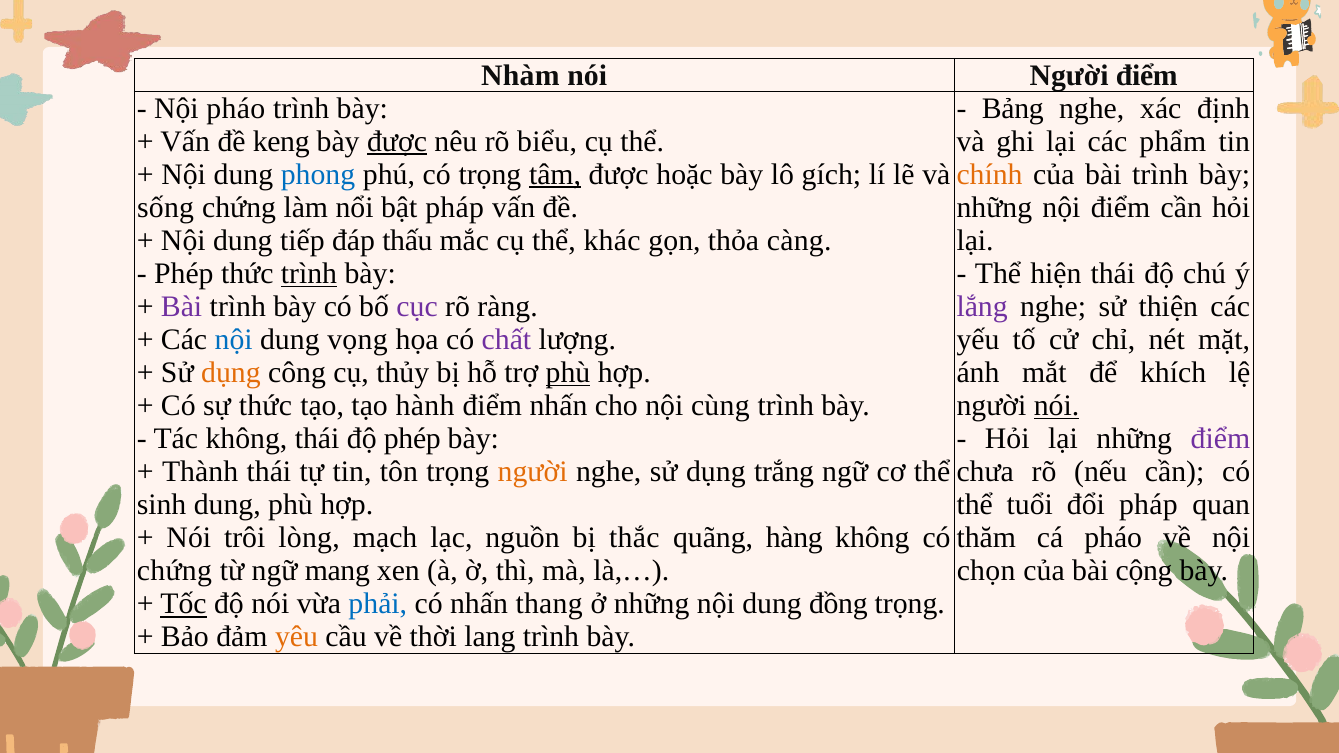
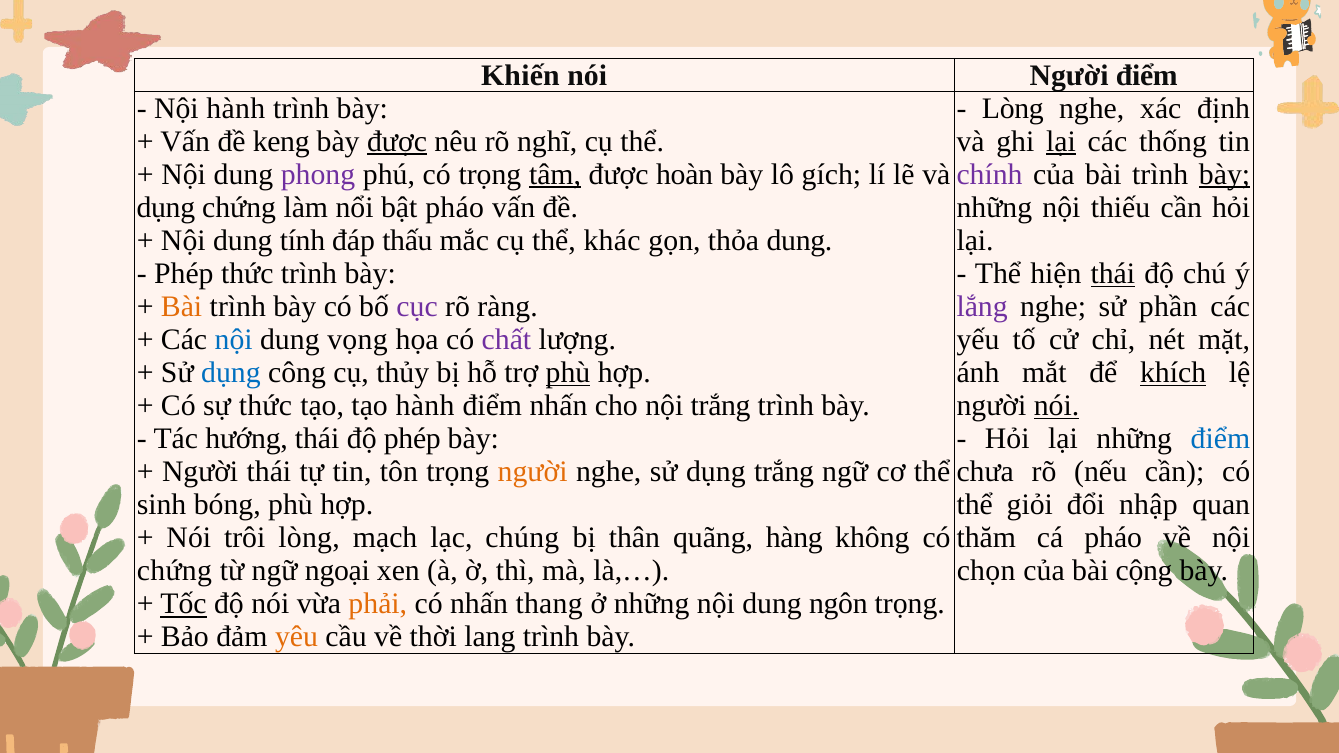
Nhàm: Nhàm -> Khiến
Nội pháo: pháo -> hành
Bảng at (1013, 108): Bảng -> Lòng
biểu: biểu -> nghĩ
lại at (1061, 141) underline: none -> present
phẩm: phẩm -> thống
phong colour: blue -> purple
hoặc: hoặc -> hoàn
chính colour: orange -> purple
bày at (1225, 175) underline: none -> present
sống at (166, 208): sống -> dụng
bật pháp: pháp -> pháo
nội điểm: điểm -> thiếu
tiếp: tiếp -> tính
thỏa càng: càng -> dung
trình at (309, 274) underline: present -> none
thái at (1113, 274) underline: none -> present
Bài at (182, 307) colour: purple -> orange
thiện: thiện -> phần
dụng at (231, 373) colour: orange -> blue
khích underline: none -> present
nội cùng: cùng -> trắng
Tác không: không -> hướng
điểm at (1220, 439) colour: purple -> blue
Thành at (200, 472): Thành -> Người
sinh dung: dung -> bóng
tuổi: tuổi -> giỏi
đổi pháp: pháp -> nhập
nguồn: nguồn -> chúng
thắc: thắc -> thân
mang: mang -> ngoại
phải colour: blue -> orange
đồng: đồng -> ngôn
